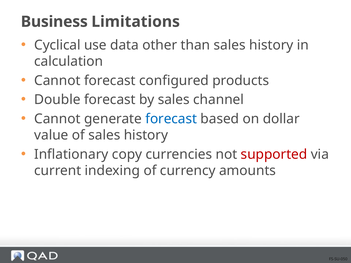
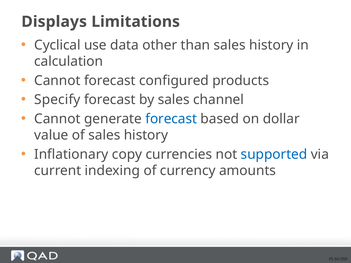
Business: Business -> Displays
Double: Double -> Specify
supported colour: red -> blue
